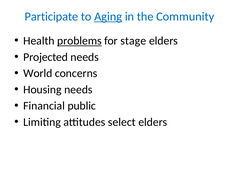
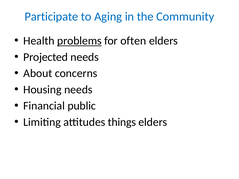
Aging underline: present -> none
stage: stage -> often
World: World -> About
select: select -> things
